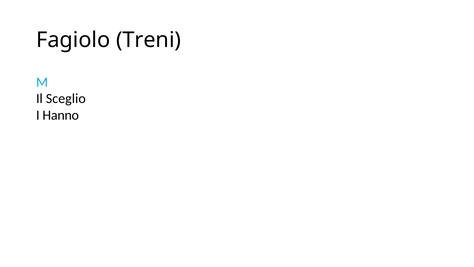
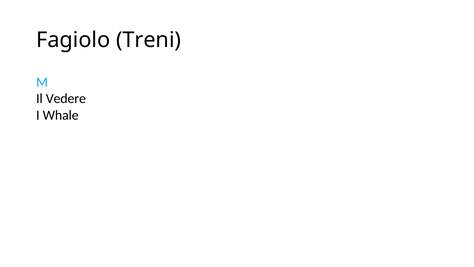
Sceglio: Sceglio -> Vedere
Hanno: Hanno -> Whale
